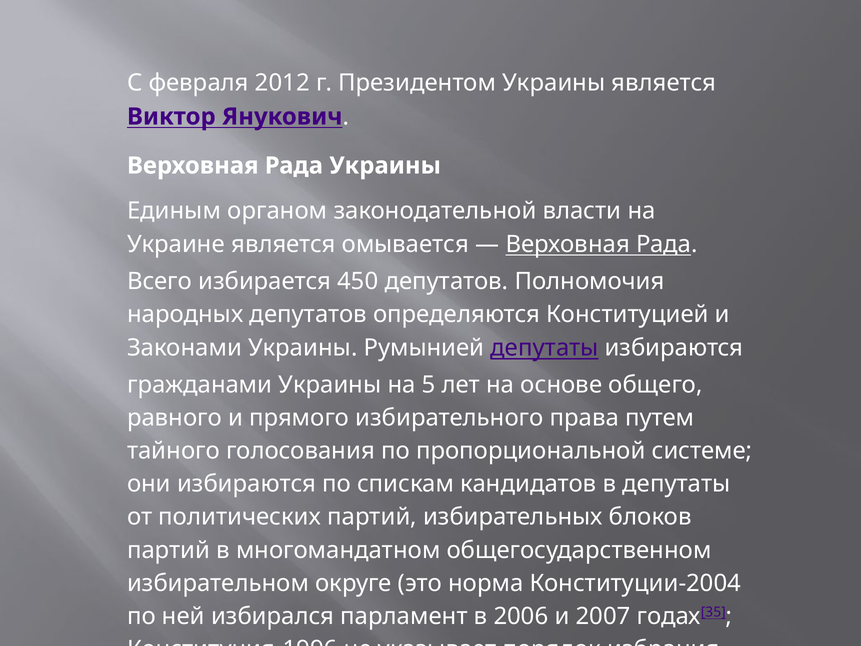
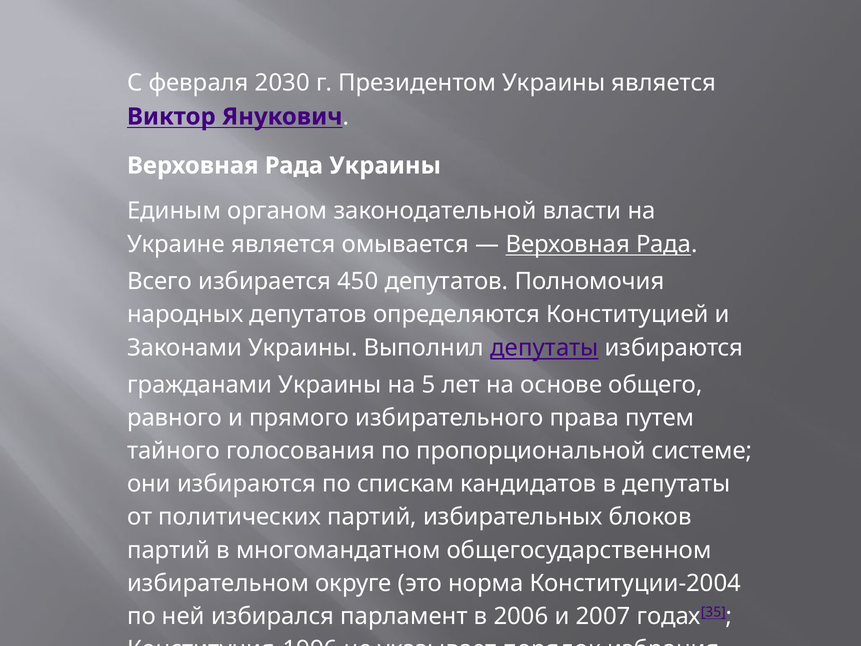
2012: 2012 -> 2030
Румынией: Румынией -> Выполнил
